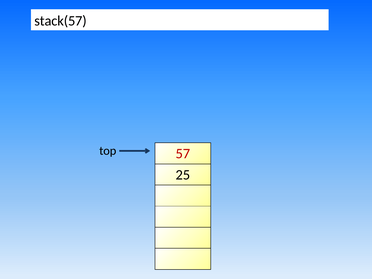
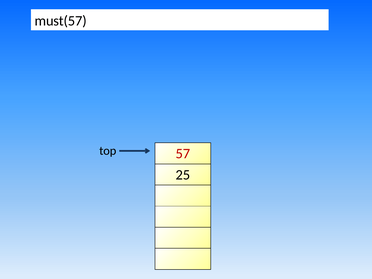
stack(57: stack(57 -> must(57
